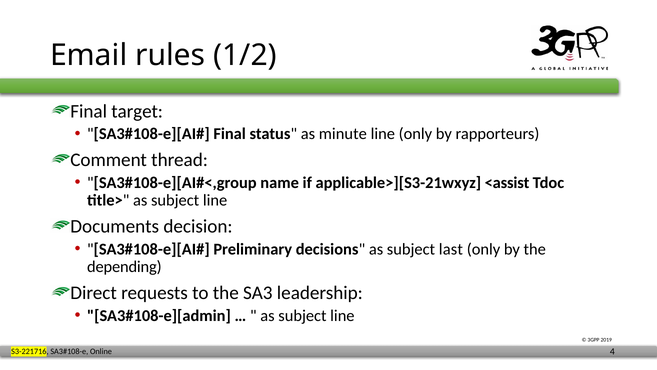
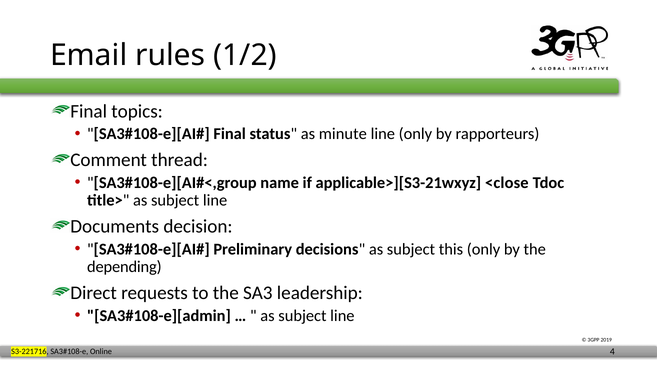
target: target -> topics
<assist: <assist -> <close
last: last -> this
